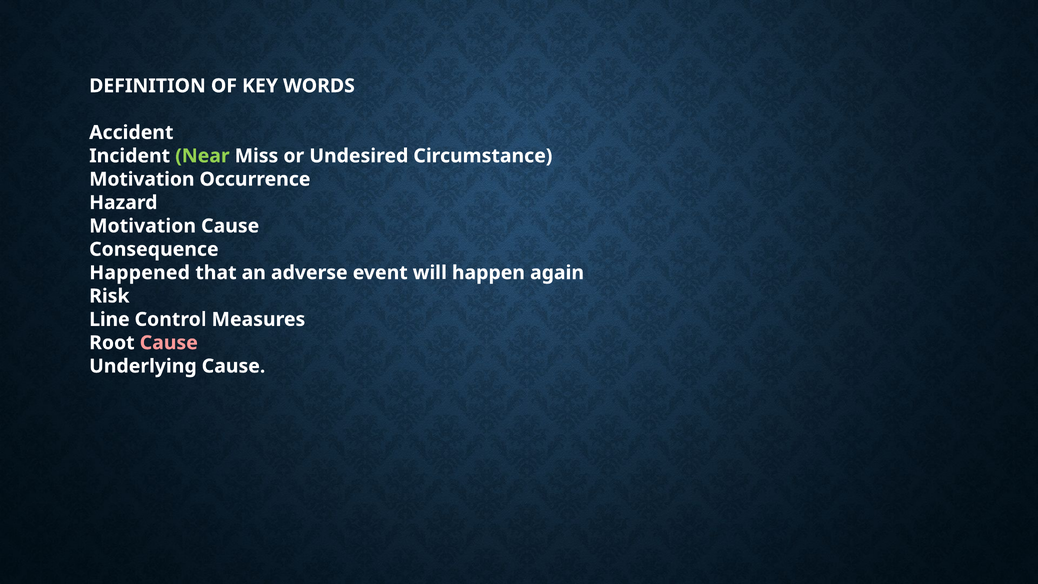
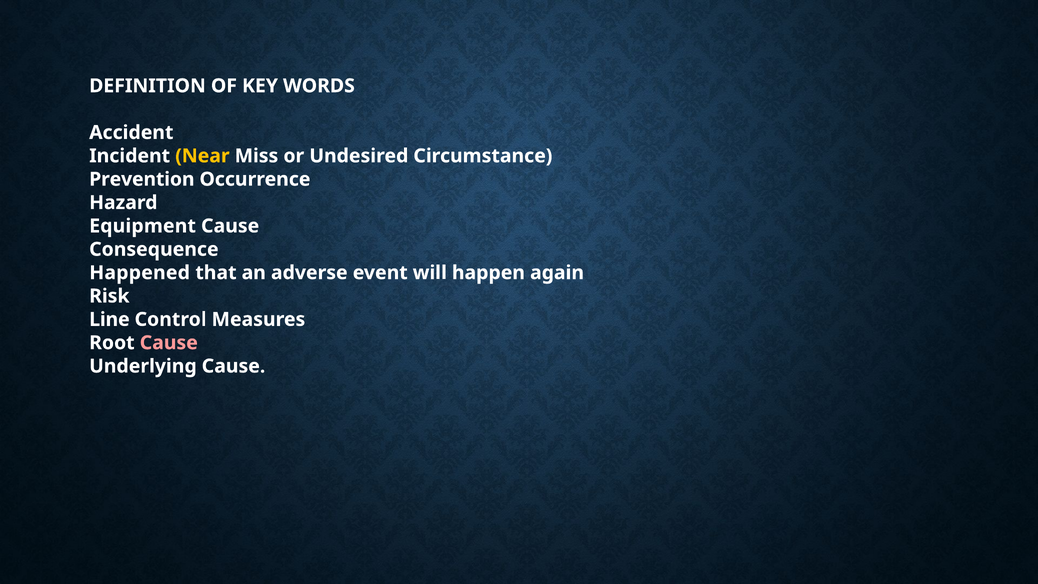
Near colour: light green -> yellow
Motivation at (142, 179): Motivation -> Prevention
Motivation at (143, 226): Motivation -> Equipment
